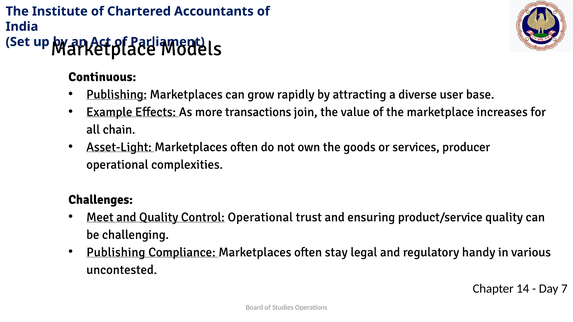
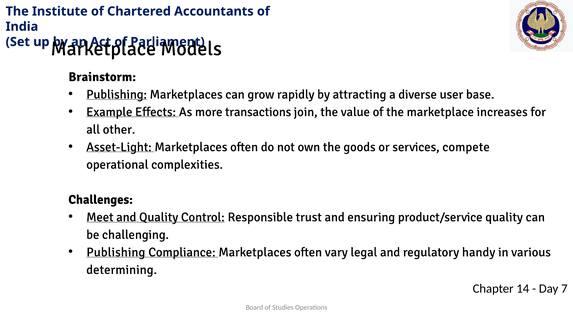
Continuous: Continuous -> Brainstorm
chain: chain -> other
producer: producer -> compete
Control Operational: Operational -> Responsible
stay: stay -> vary
uncontested: uncontested -> determining
